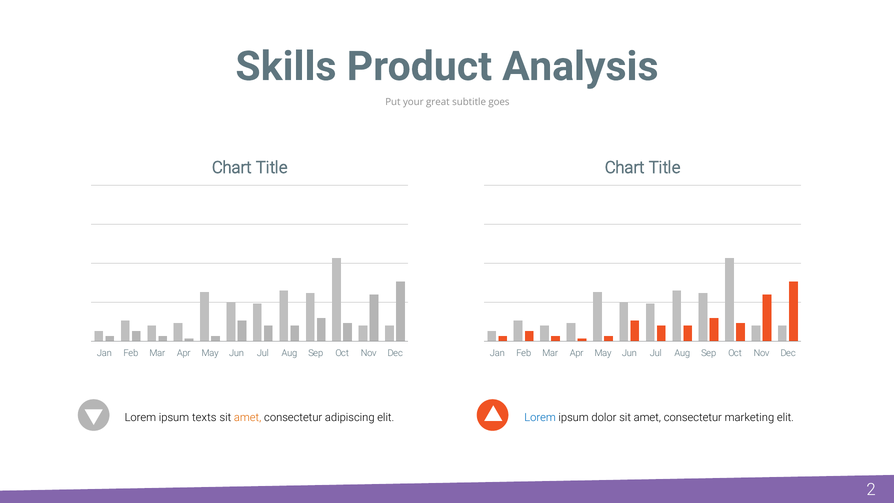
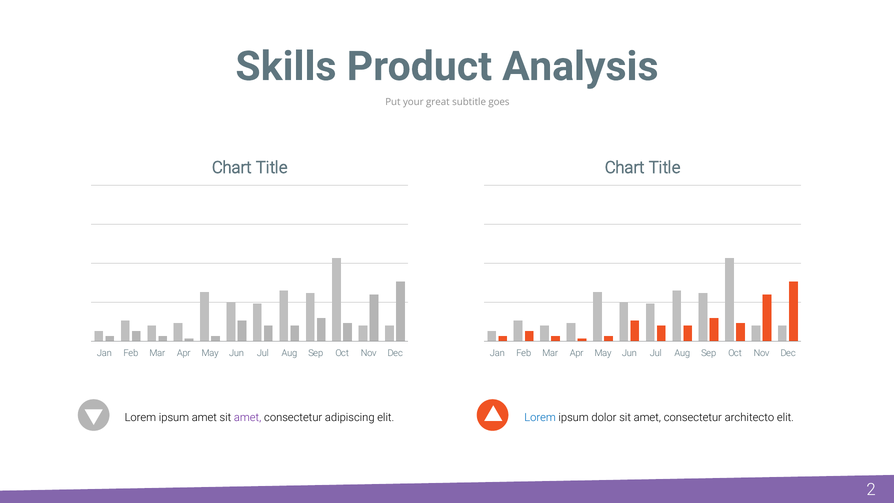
ipsum texts: texts -> amet
amet at (248, 417) colour: orange -> purple
marketing: marketing -> architecto
